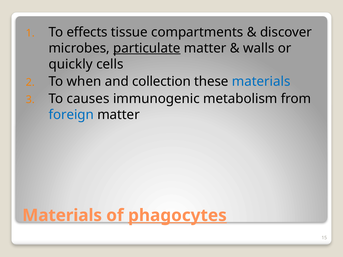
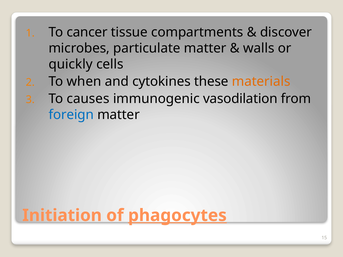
effects: effects -> cancer
particulate underline: present -> none
collection: collection -> cytokines
materials at (261, 81) colour: blue -> orange
metabolism: metabolism -> vasodilation
Materials at (62, 216): Materials -> Initiation
